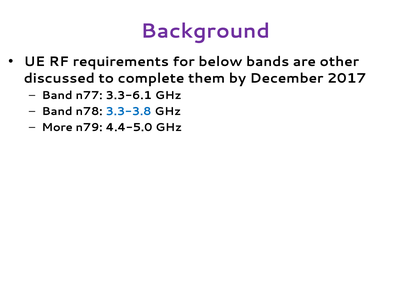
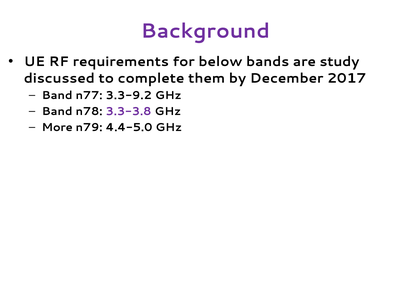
other: other -> study
3.3-6.1: 3.3-6.1 -> 3.3-9.2
3.3-3.8 colour: blue -> purple
